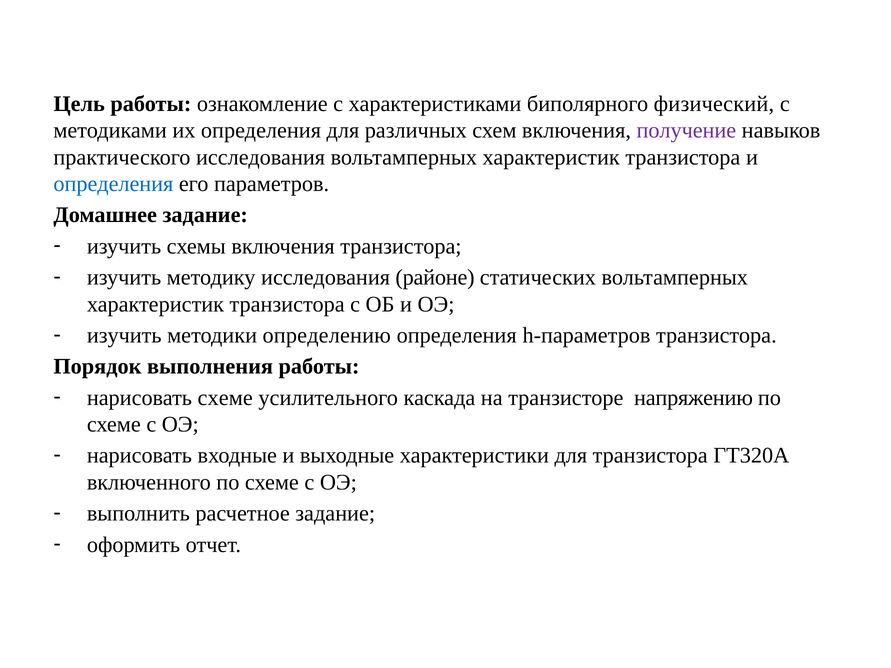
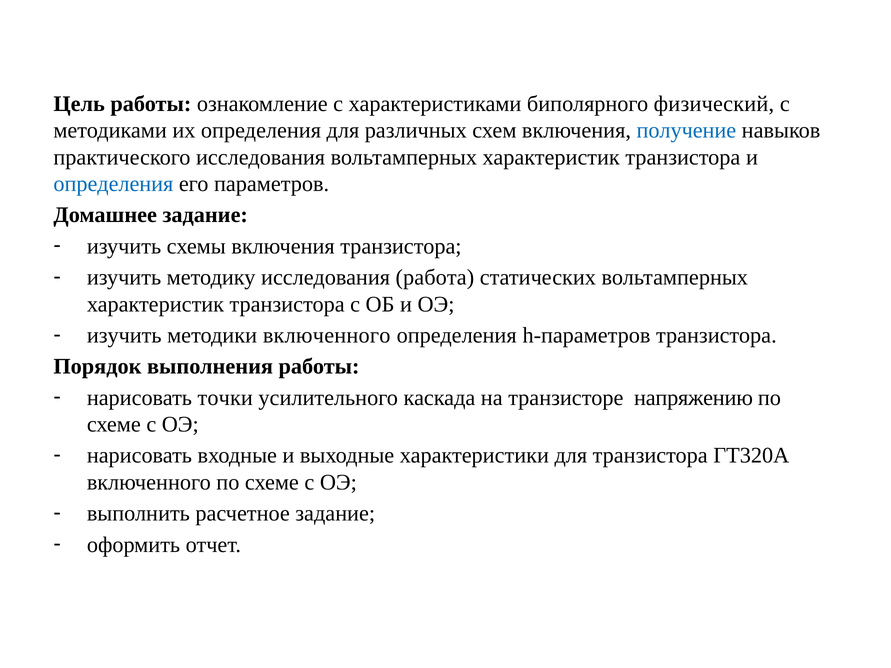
получение colour: purple -> blue
районе: районе -> работа
методики определению: определению -> включенного
нарисовать схеме: схеме -> точки
